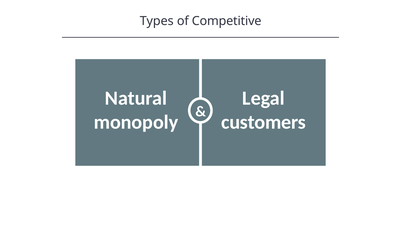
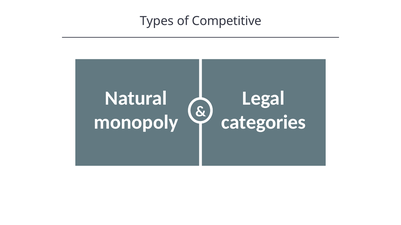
customers: customers -> categories
